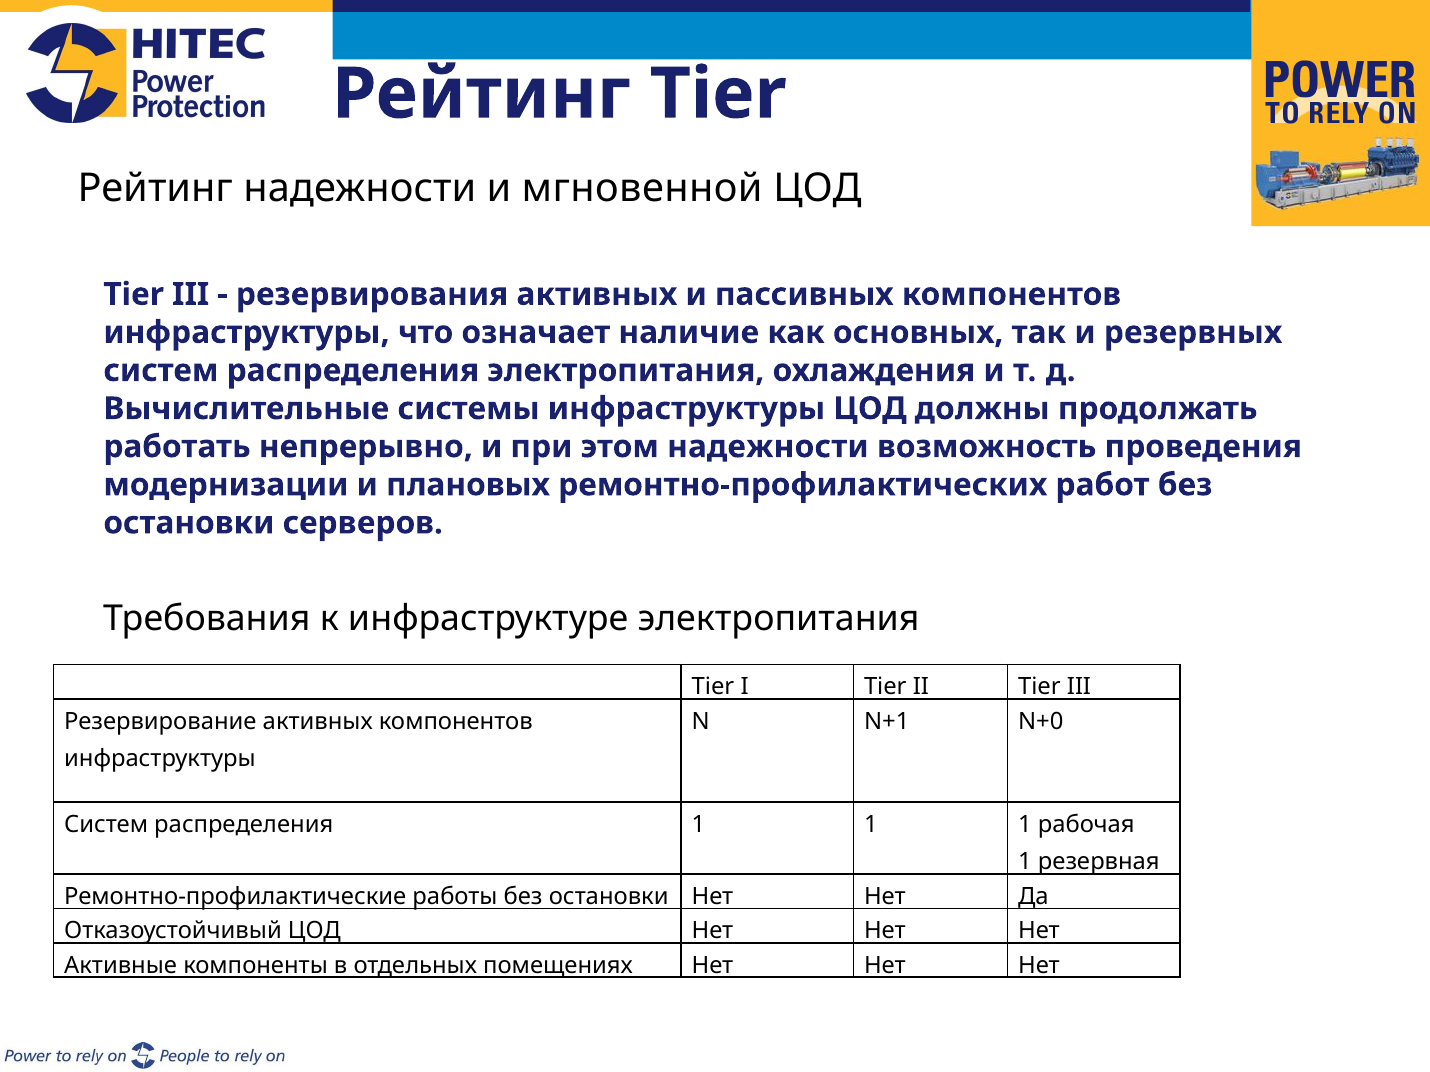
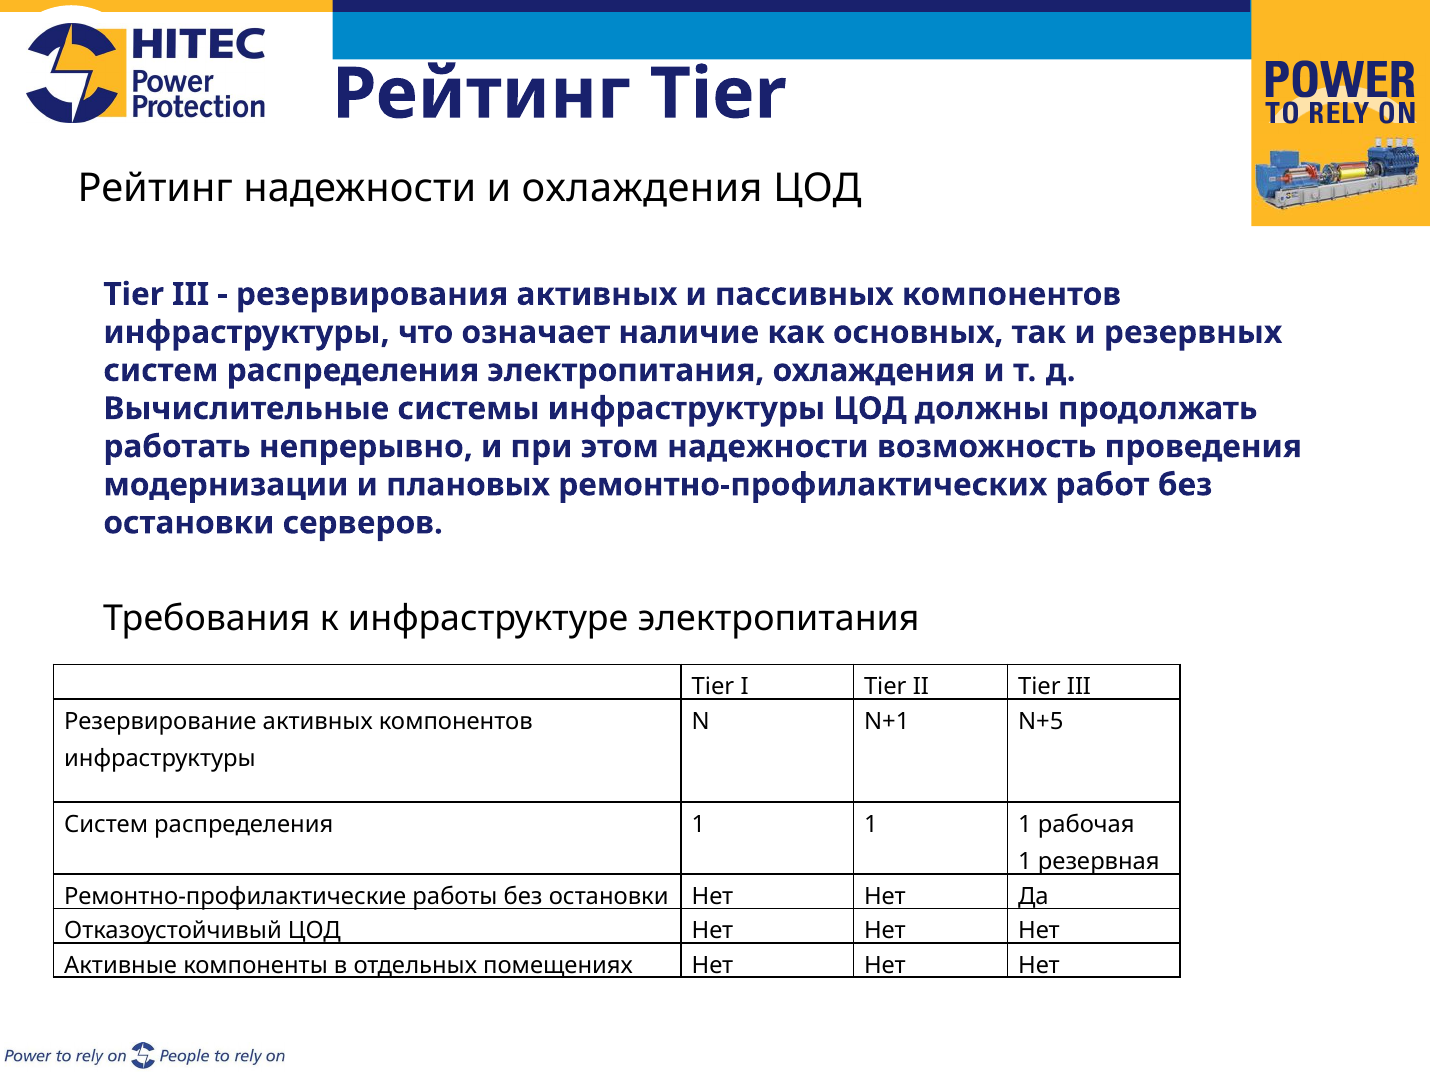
и мгновенной: мгновенной -> охлаждения
N+0: N+0 -> N+5
